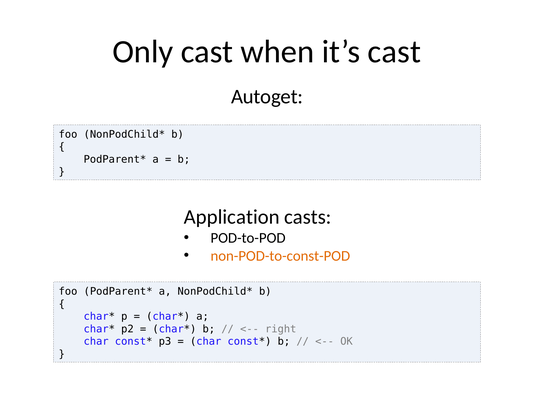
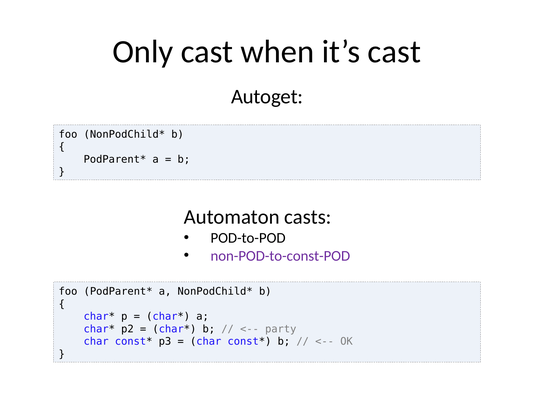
Application: Application -> Automaton
non-POD-to-const-POD colour: orange -> purple
right: right -> party
